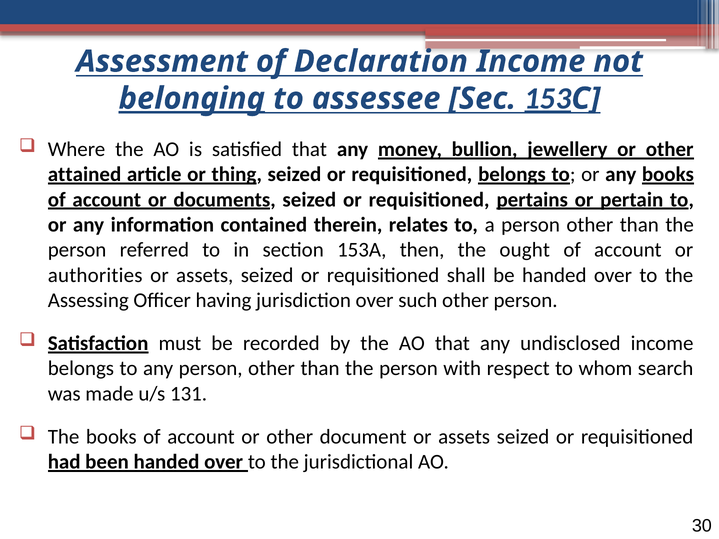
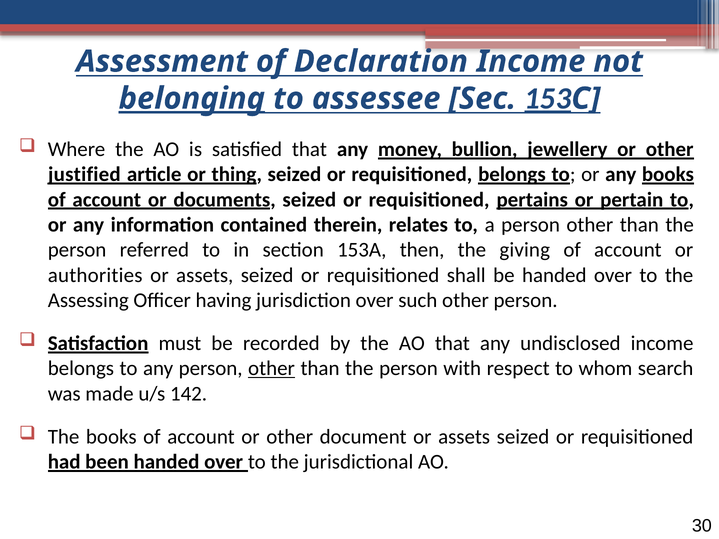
attained: attained -> justified
ought: ought -> giving
other at (271, 369) underline: none -> present
131: 131 -> 142
